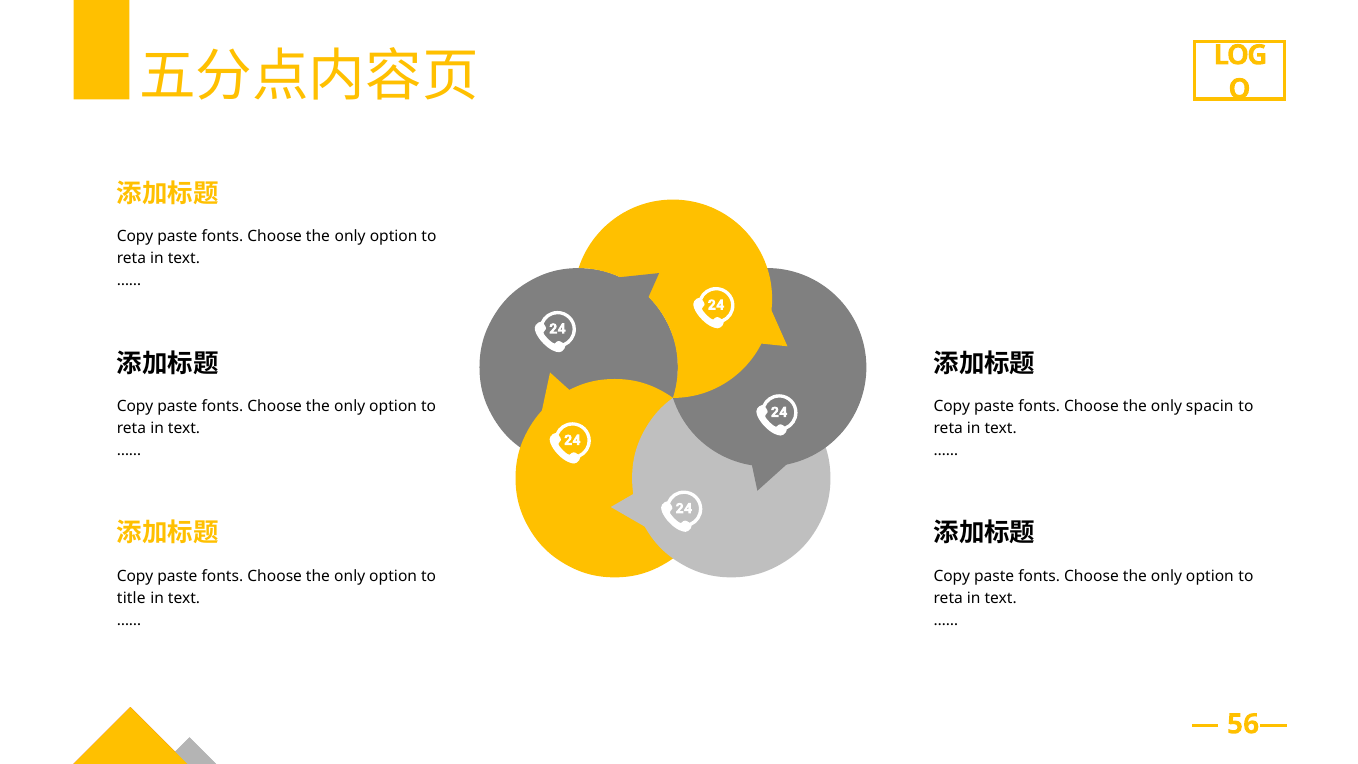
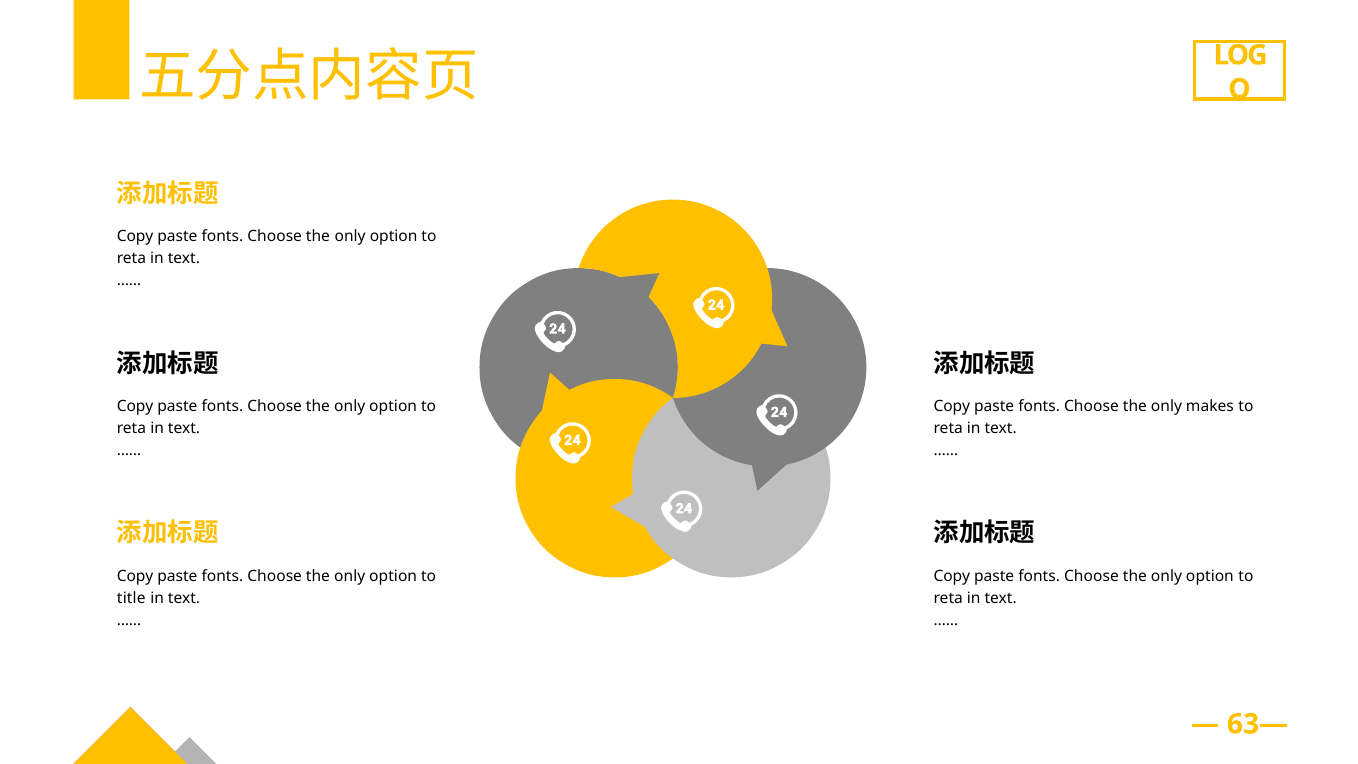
spacin: spacin -> makes
56—: 56— -> 63—
